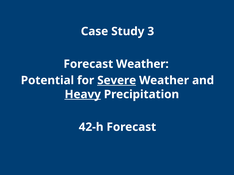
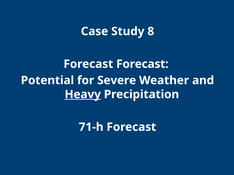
3: 3 -> 8
Forecast Weather: Weather -> Forecast
Severe underline: present -> none
42-h: 42-h -> 71-h
